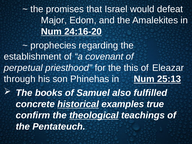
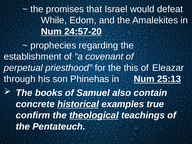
Major: Major -> While
24:16-20: 24:16-20 -> 24:57-20
fulfilled: fulfilled -> contain
